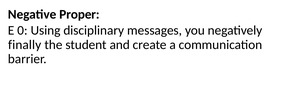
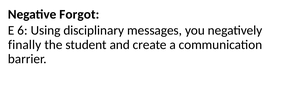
Proper: Proper -> Forgot
0: 0 -> 6
